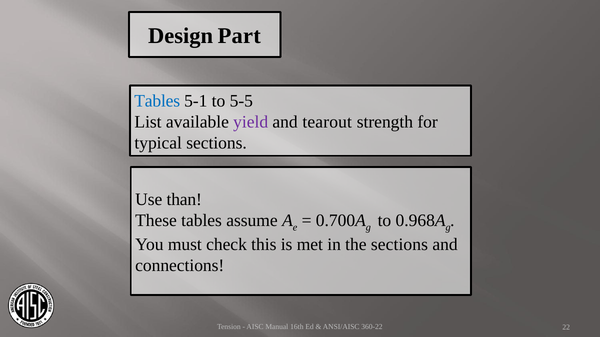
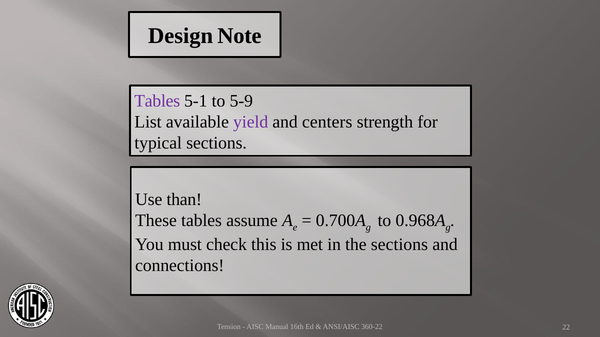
Part: Part -> Note
Tables at (157, 101) colour: blue -> purple
5-5: 5-5 -> 5-9
tearout: tearout -> centers
